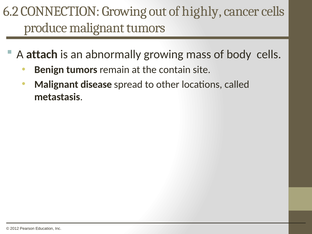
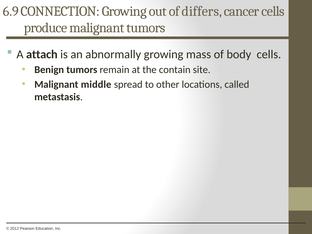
6.2: 6.2 -> 6.9
highly: highly -> differs
disease: disease -> middle
